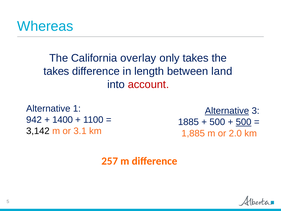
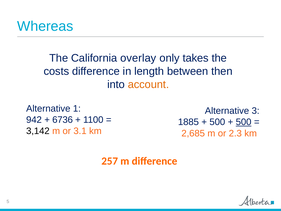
takes at (56, 71): takes -> costs
land: land -> then
account colour: red -> orange
Alternative at (227, 111) underline: present -> none
1400: 1400 -> 6736
1,885: 1,885 -> 2,685
2.0: 2.0 -> 2.3
